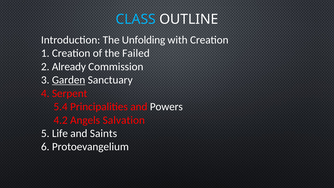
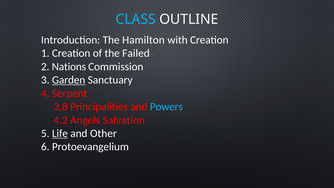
Unfolding: Unfolding -> Hamilton
Already: Already -> Nations
5.4: 5.4 -> 3.8
Powers colour: white -> light blue
Life underline: none -> present
Saints: Saints -> Other
